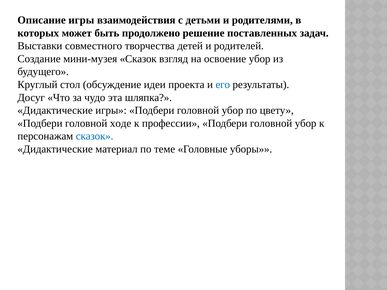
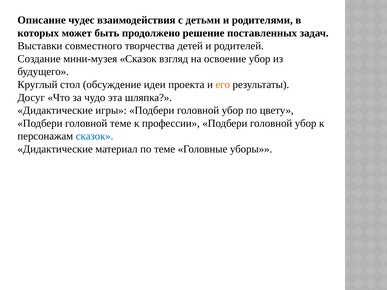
Описание игры: игры -> чудес
его colour: blue -> orange
головной ходе: ходе -> теме
